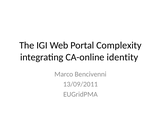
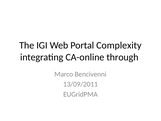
identity: identity -> through
